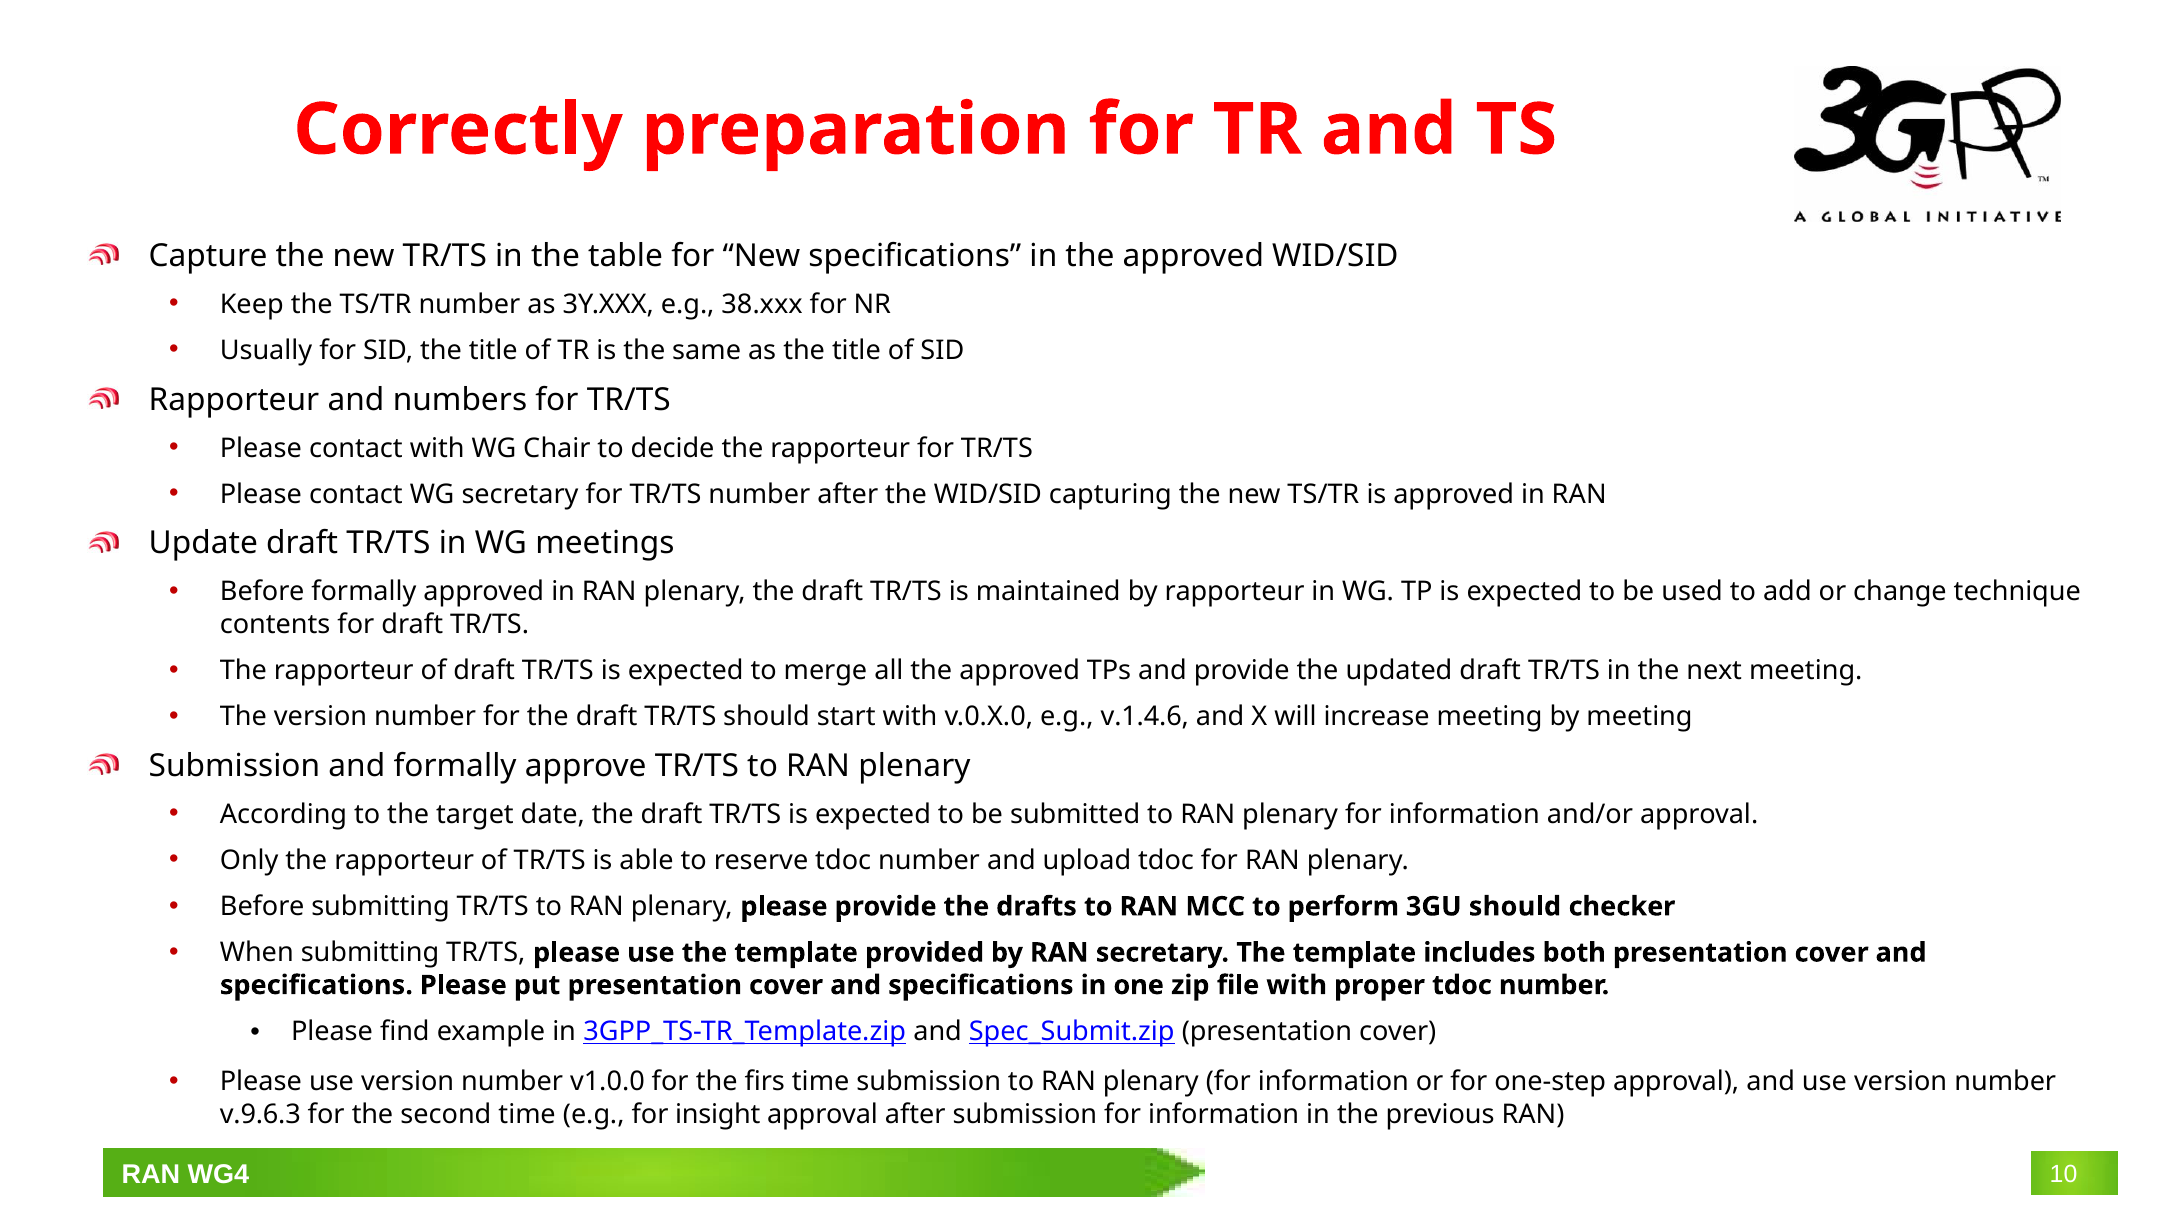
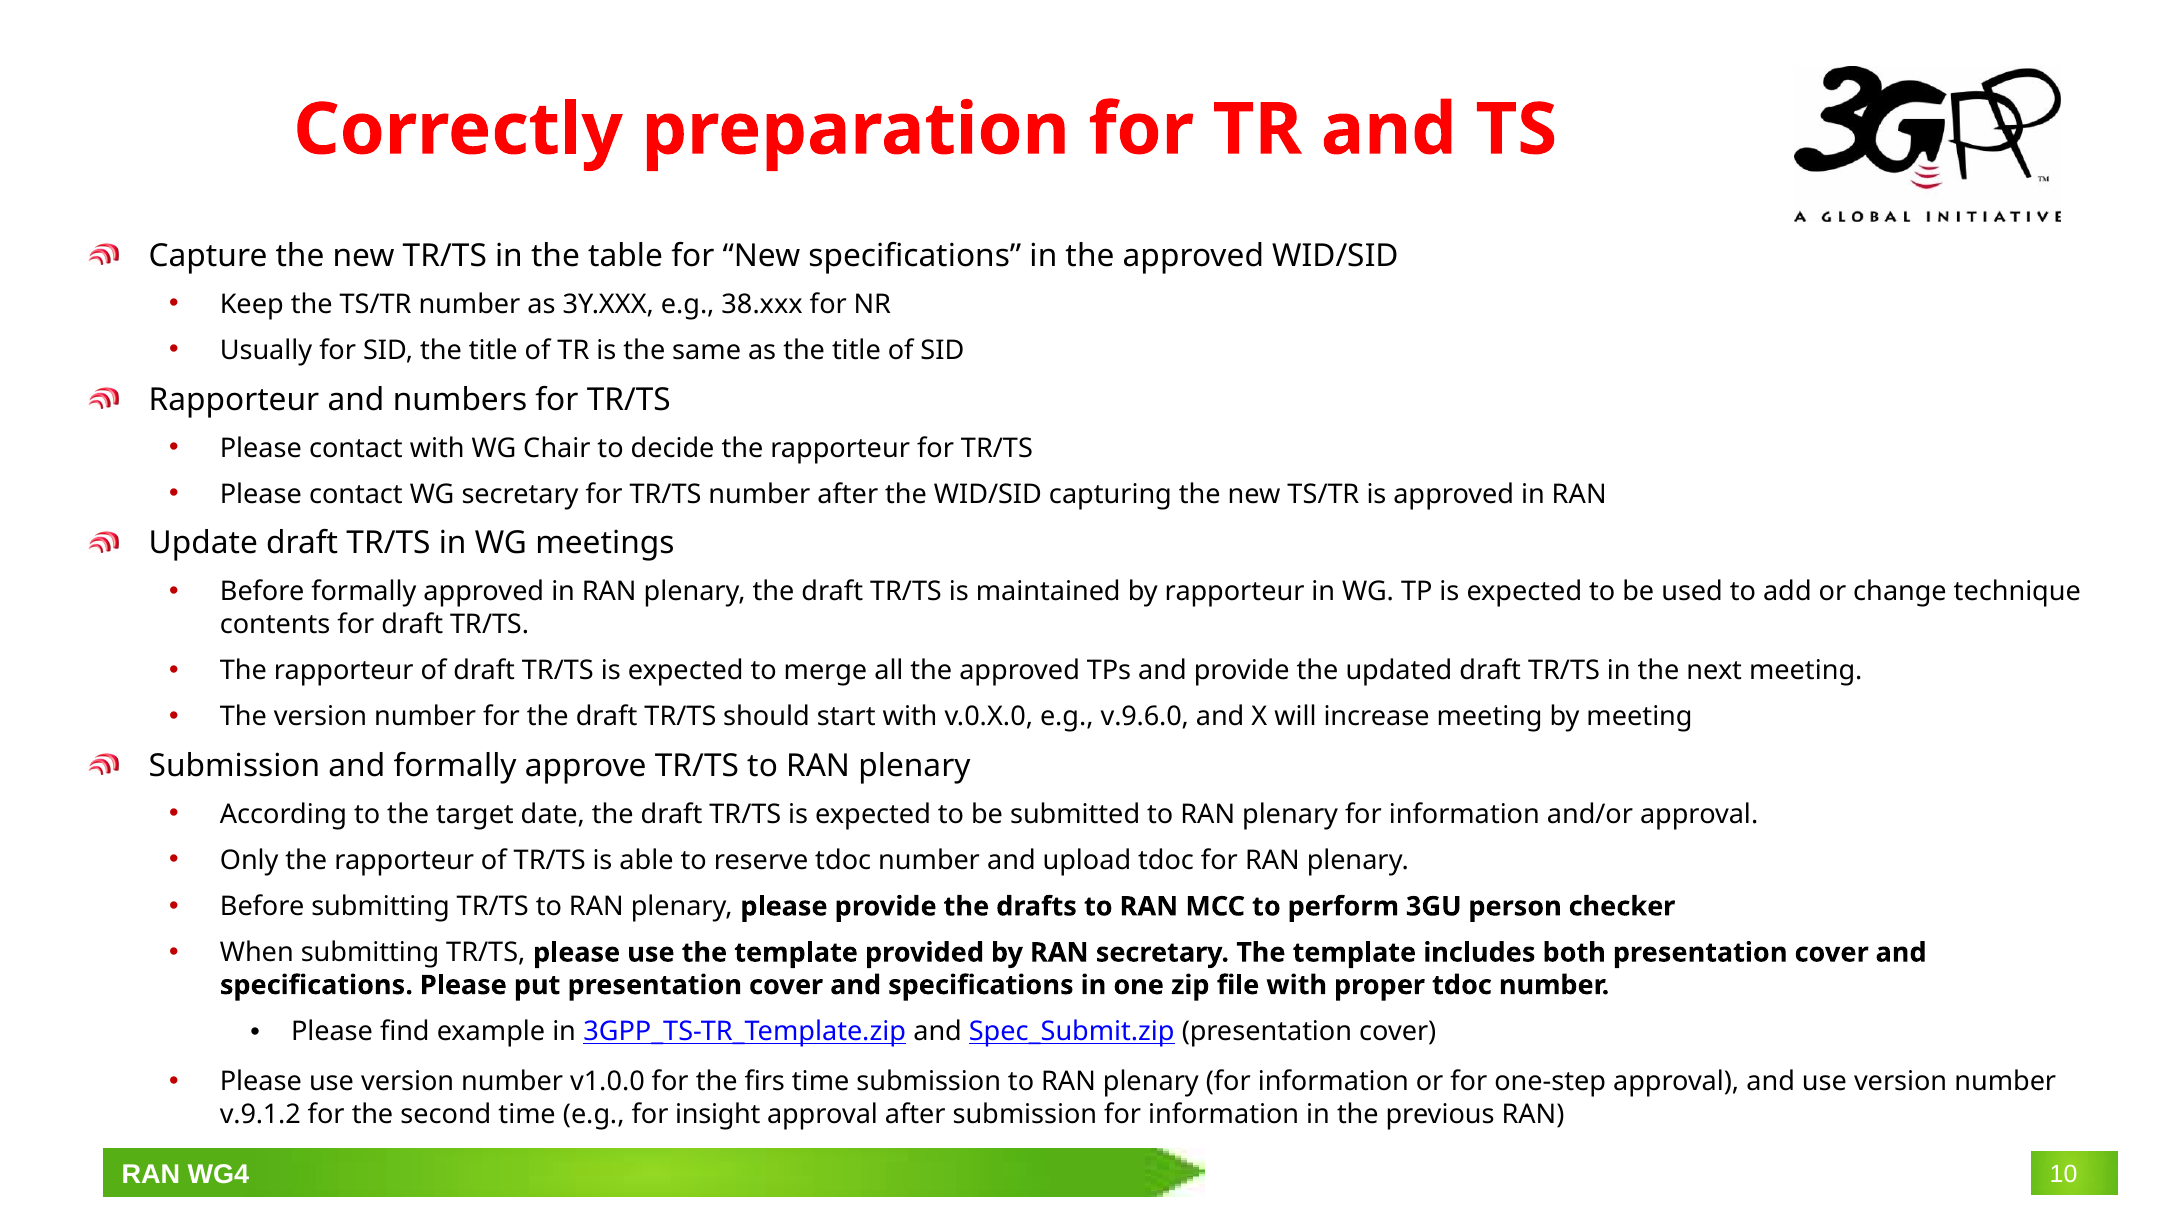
v.1.4.6: v.1.4.6 -> v.9.6.0
3GU should: should -> person
v.9.6.3: v.9.6.3 -> v.9.1.2
